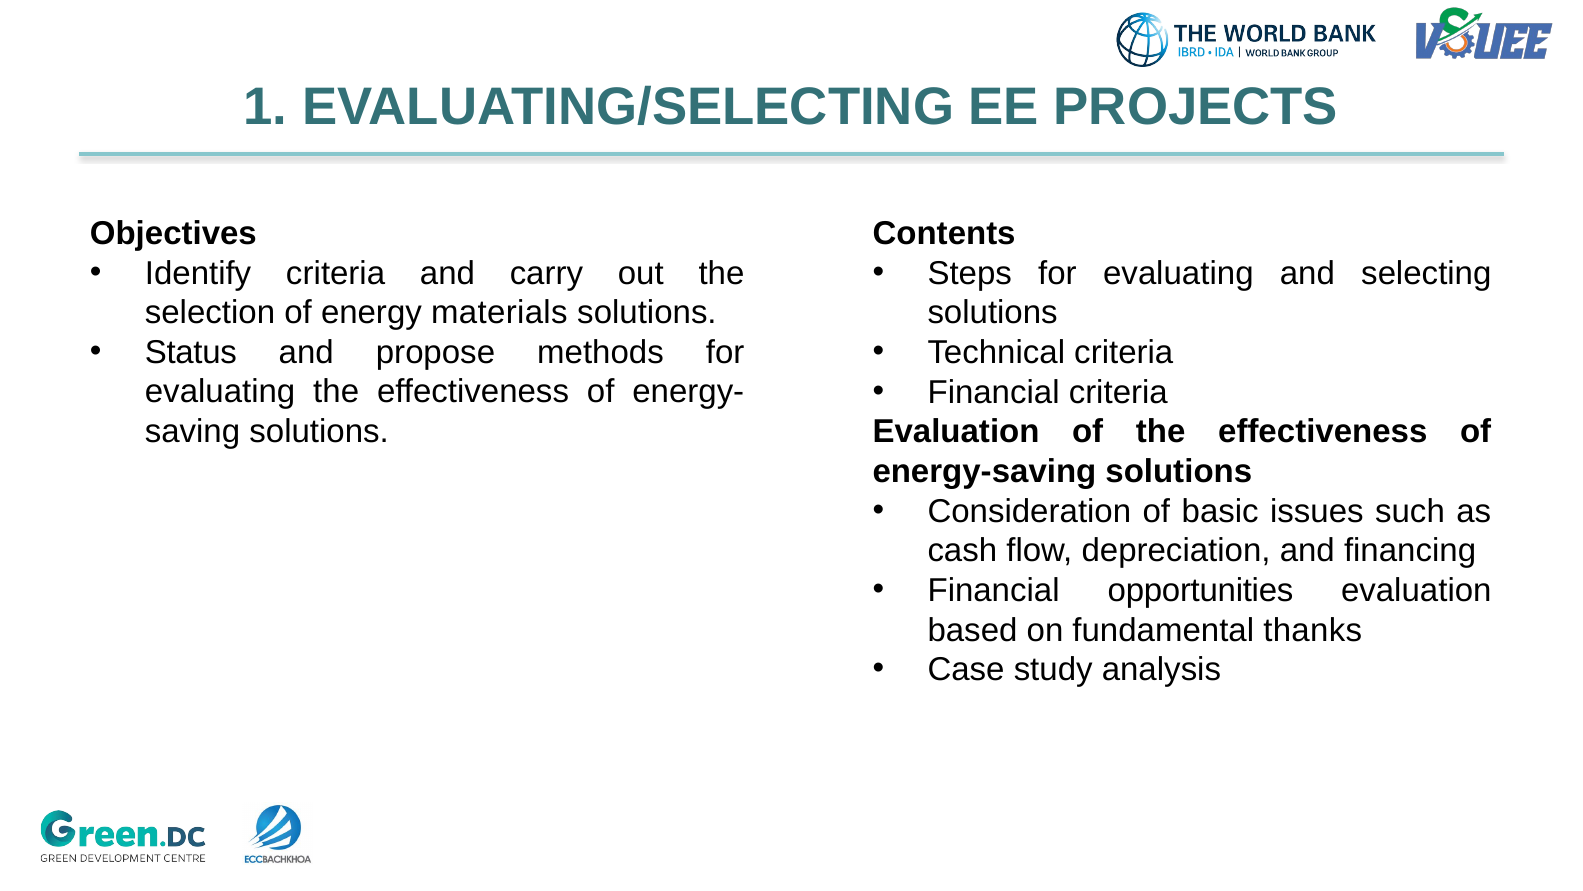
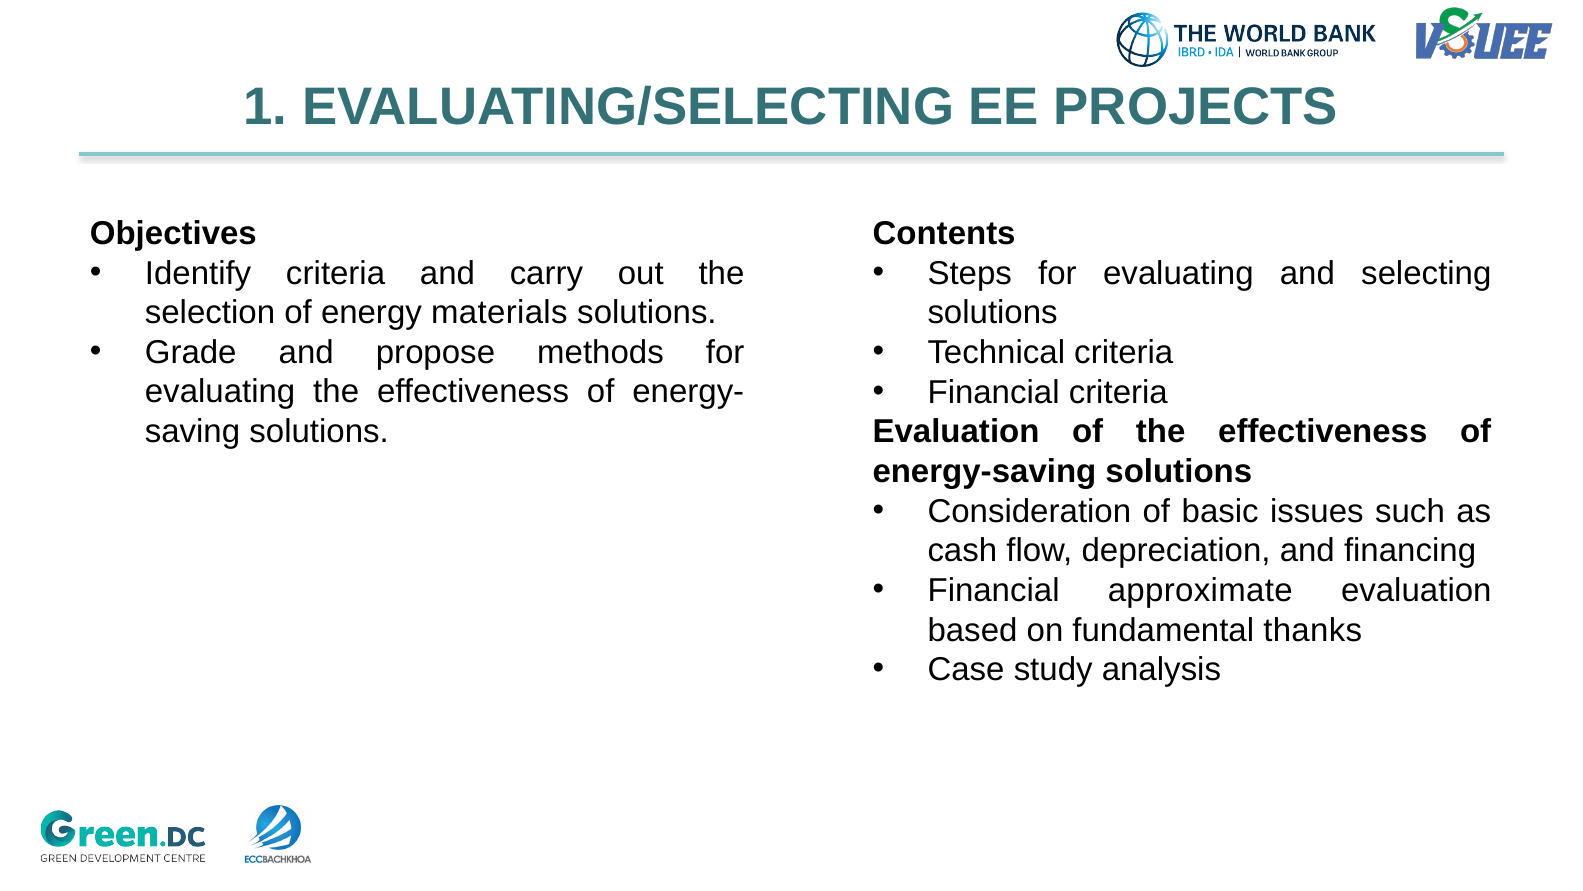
Status: Status -> Grade
opportunities: opportunities -> approximate
